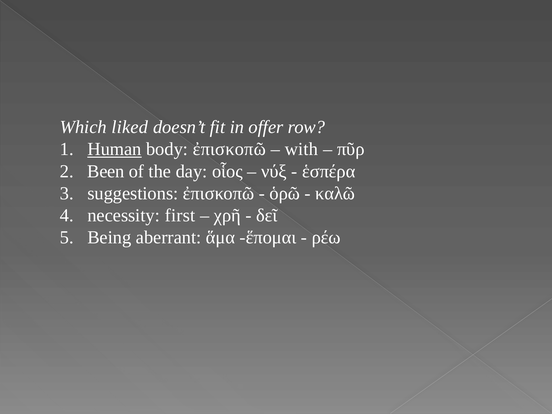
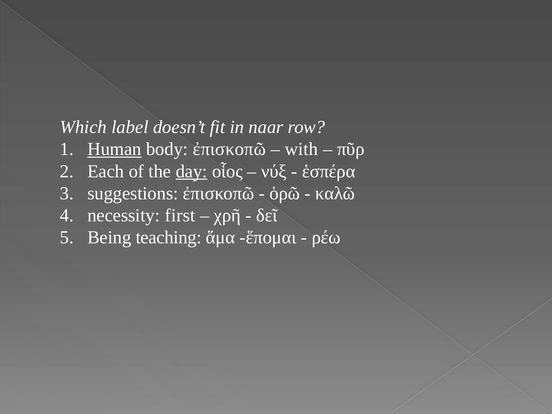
liked: liked -> label
offer: offer -> naar
Been: Been -> Each
day underline: none -> present
aberrant: aberrant -> teaching
